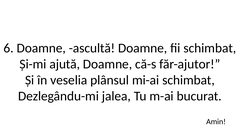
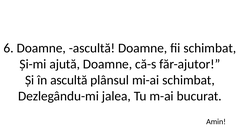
în veselia: veselia -> ascultă
